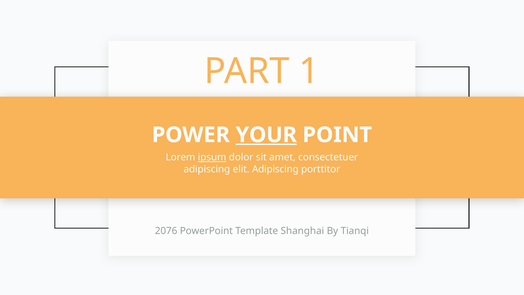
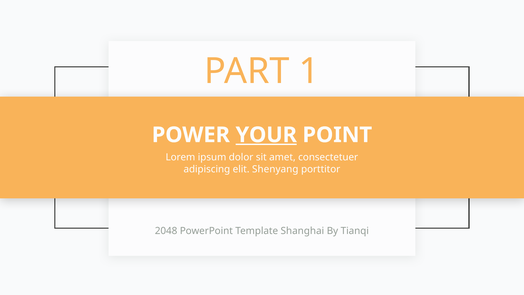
ipsum underline: present -> none
elit Adipiscing: Adipiscing -> Shenyang
2076: 2076 -> 2048
